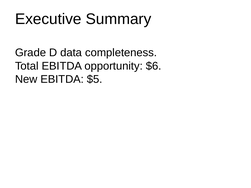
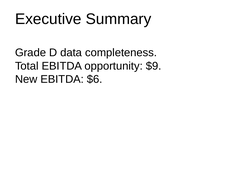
$6: $6 -> $9
$5: $5 -> $6
